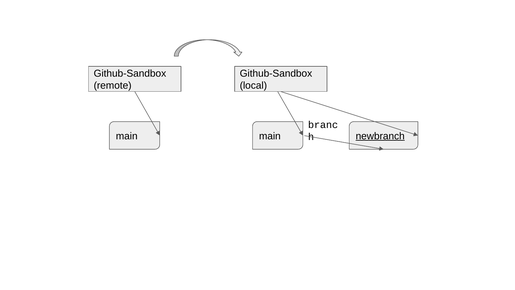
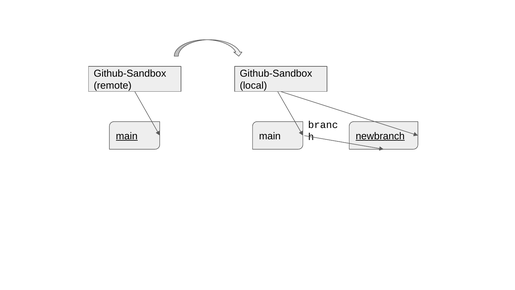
main at (127, 136) underline: none -> present
